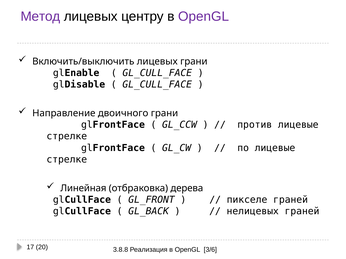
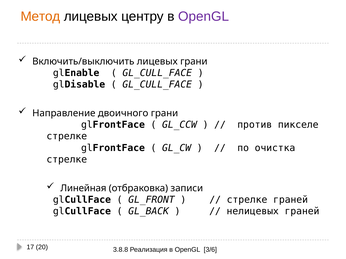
Метод colour: purple -> orange
против лицевые: лицевые -> пикселе
по лицевые: лицевые -> очистка
дерева: дерева -> записи
пикселе at (247, 200): пикселе -> стрелке
